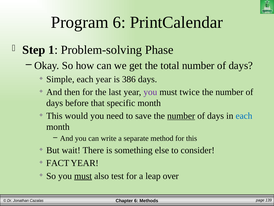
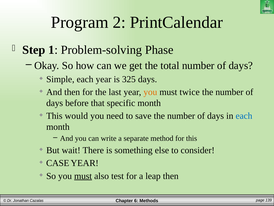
Program 6: 6 -> 2
386: 386 -> 325
you at (150, 92) colour: purple -> orange
number at (181, 116) underline: present -> none
FACT: FACT -> CASE
leap over: over -> then
